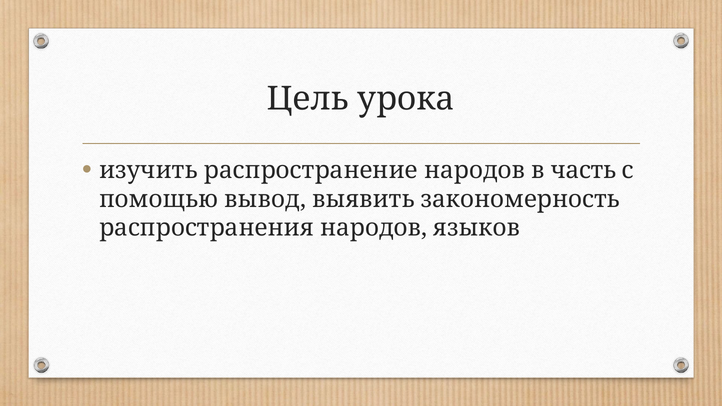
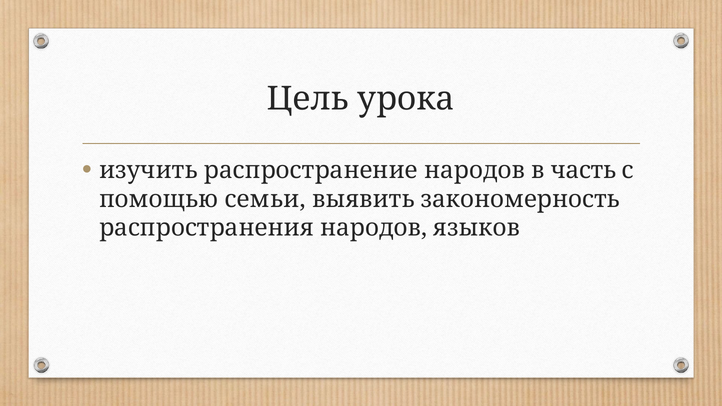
вывод: вывод -> семьи
